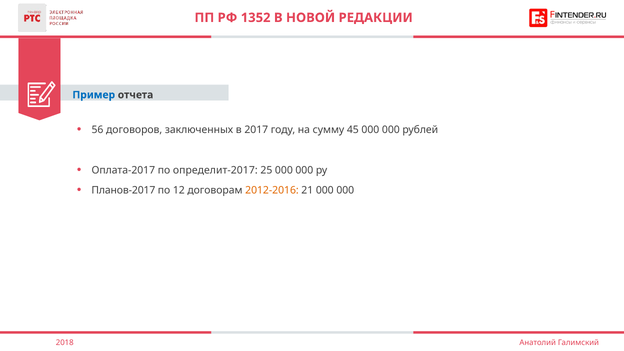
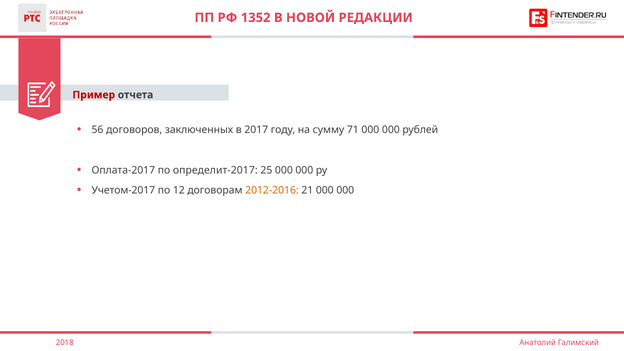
Пример colour: blue -> red
45: 45 -> 71
Планов-2017: Планов-2017 -> Учетом-2017
